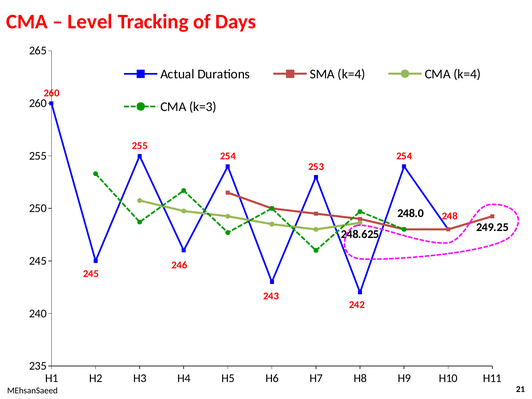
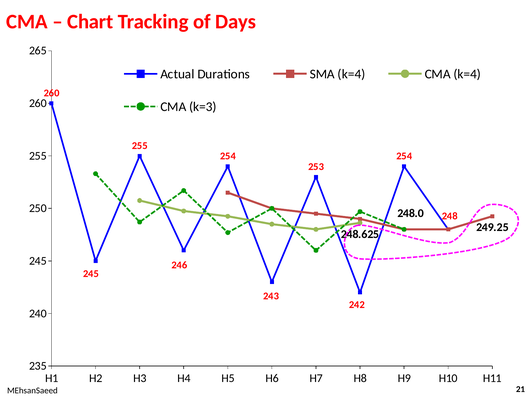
Level: Level -> Chart
